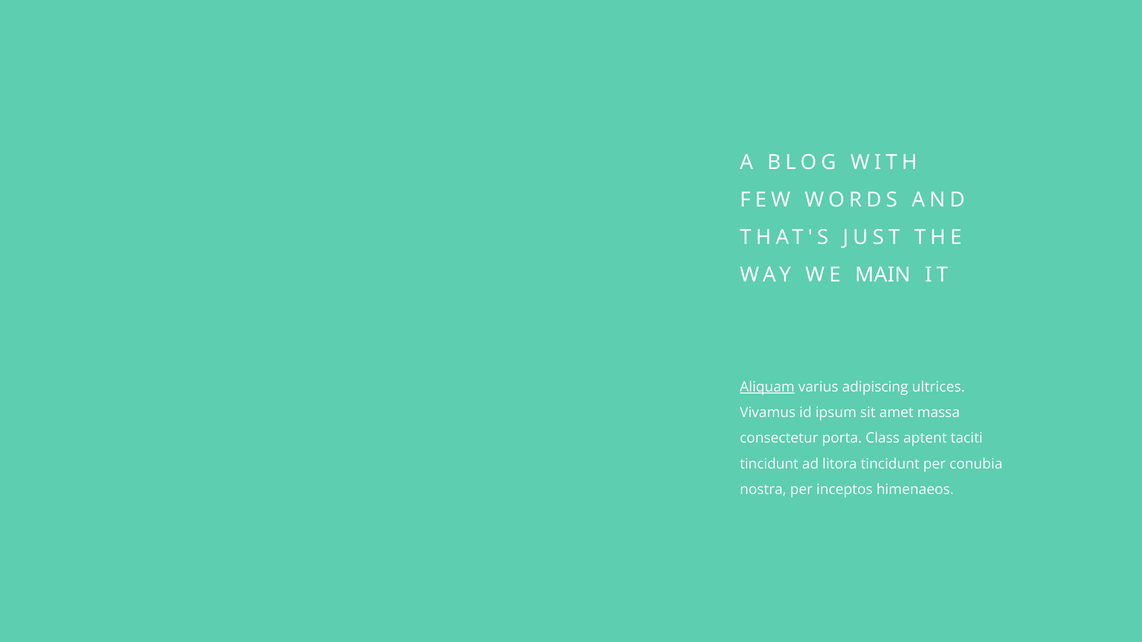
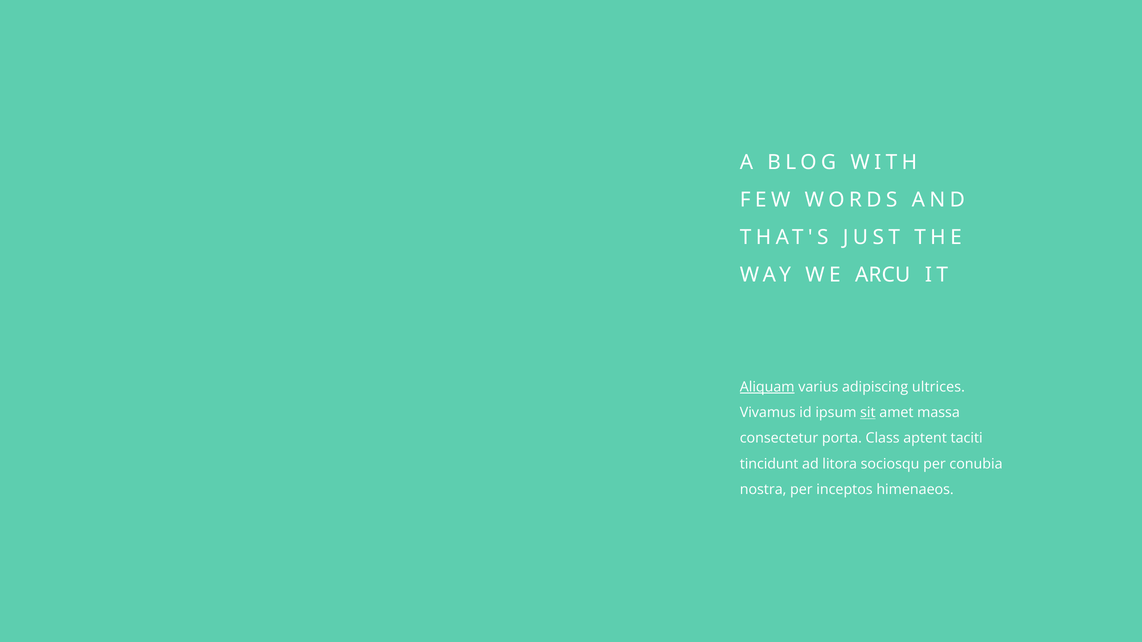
MAIN: MAIN -> ARCU
sit underline: none -> present
litora tincidunt: tincidunt -> sociosqu
